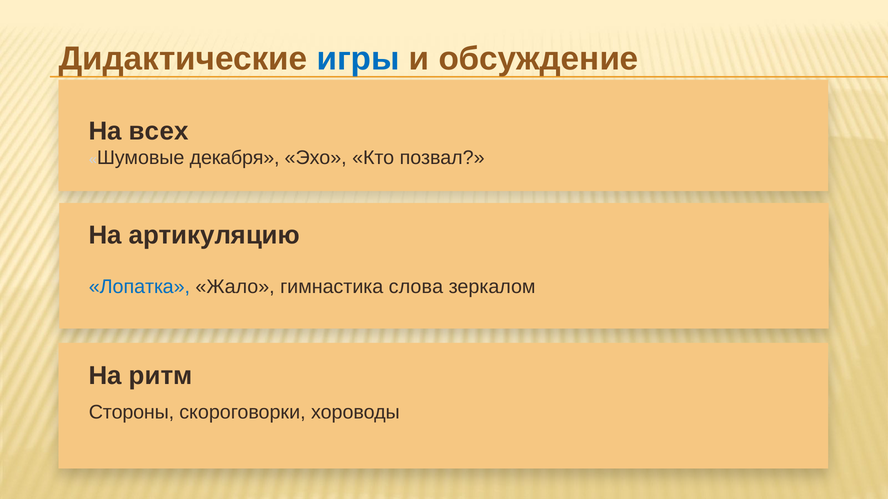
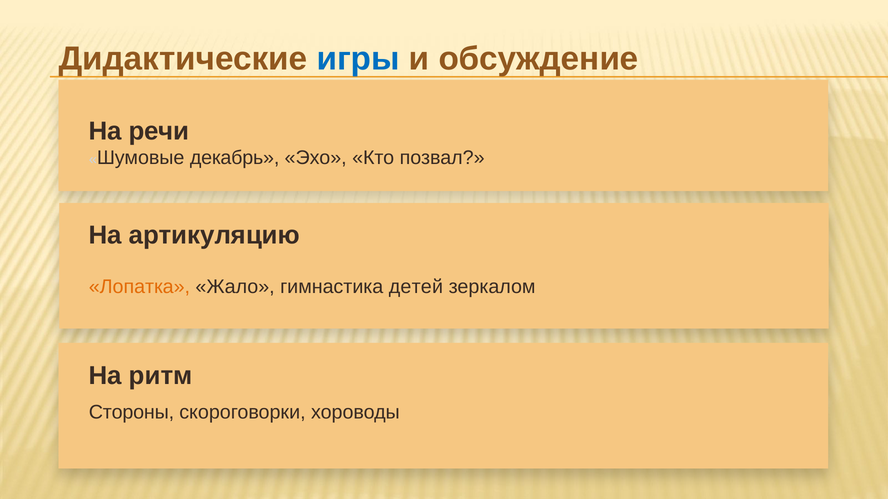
всех: всех -> речи
декабря: декабря -> декабрь
Лопатка colour: blue -> orange
слова: слова -> детей
